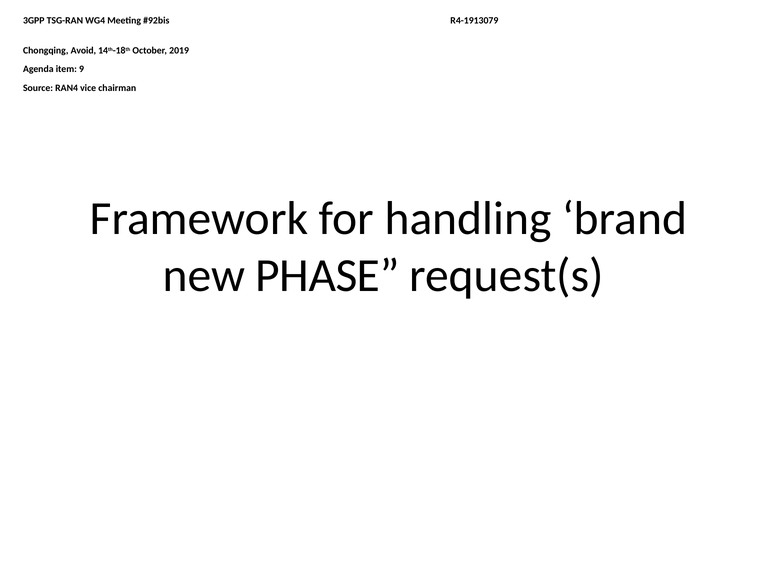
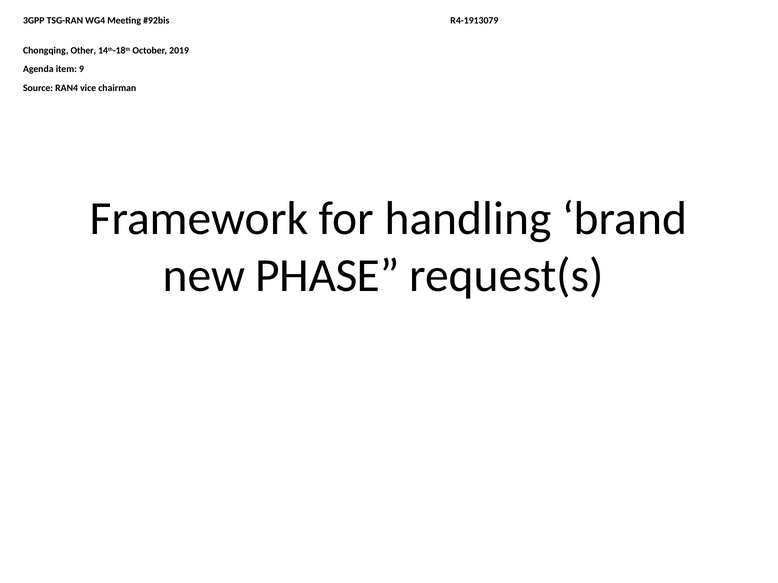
Avoid: Avoid -> Other
